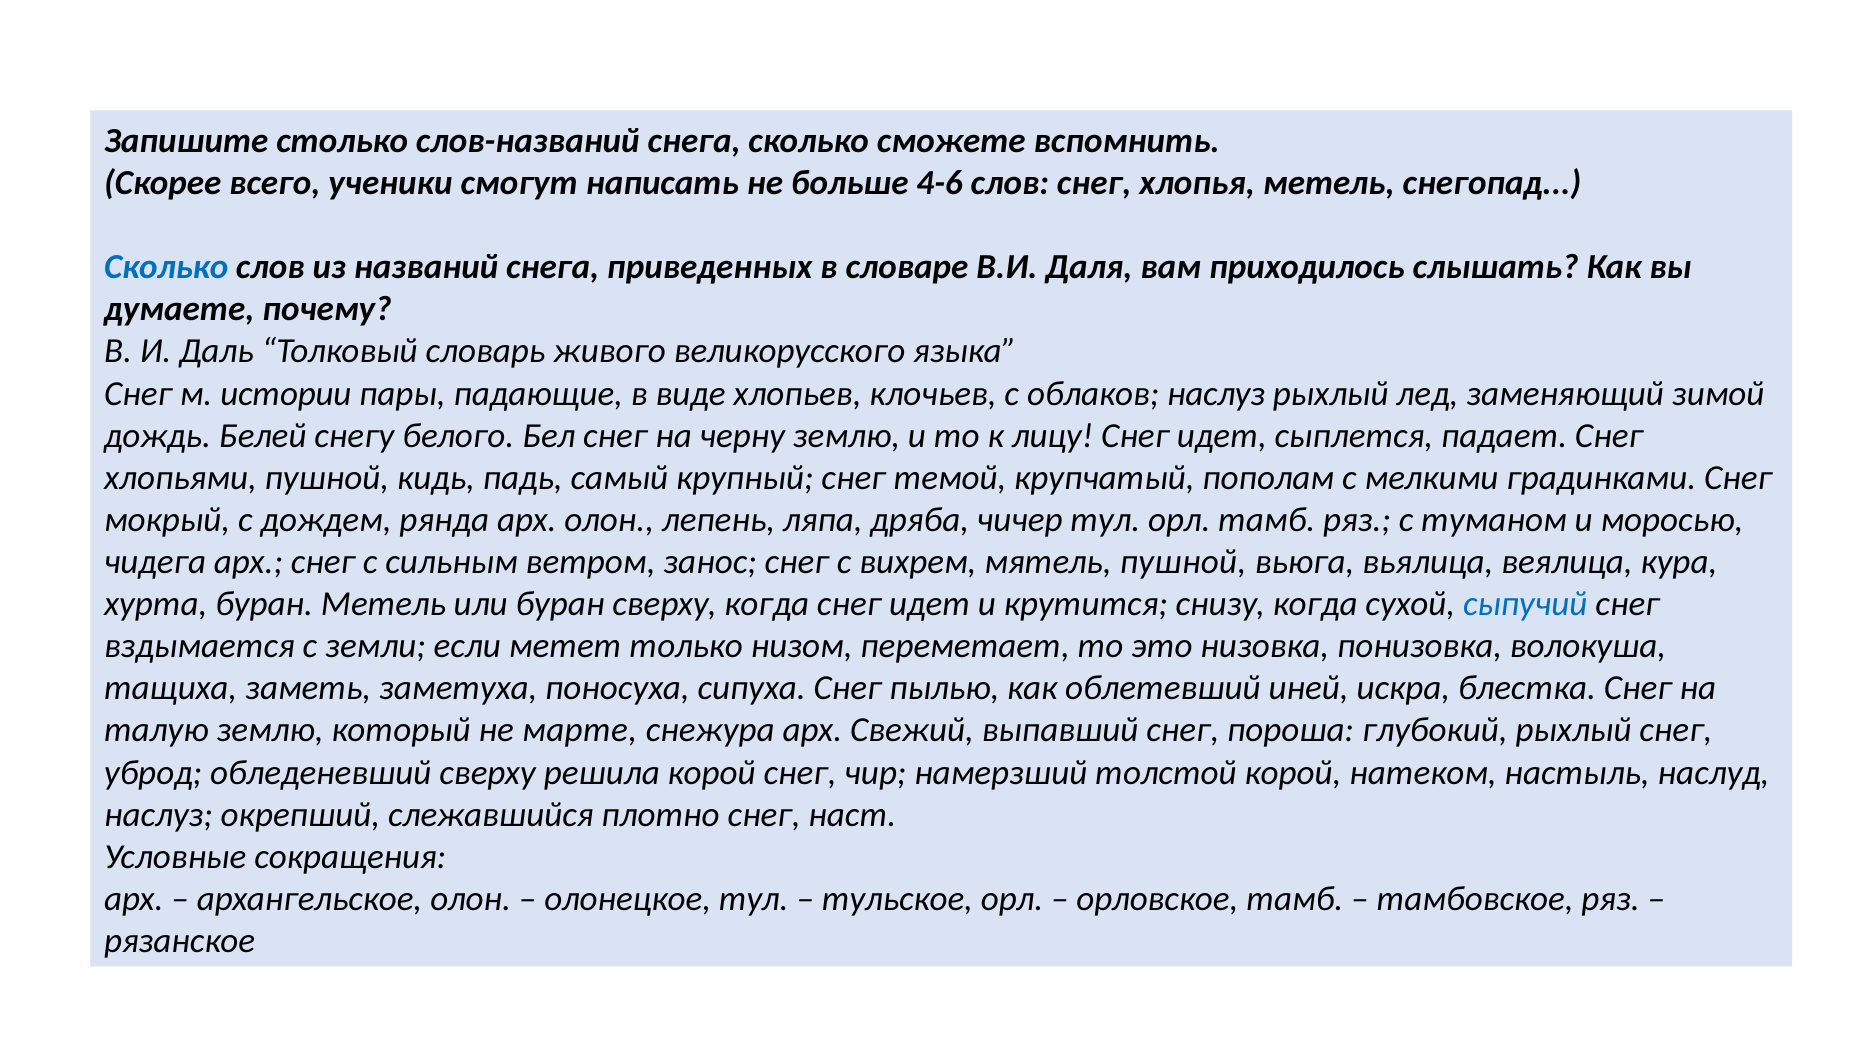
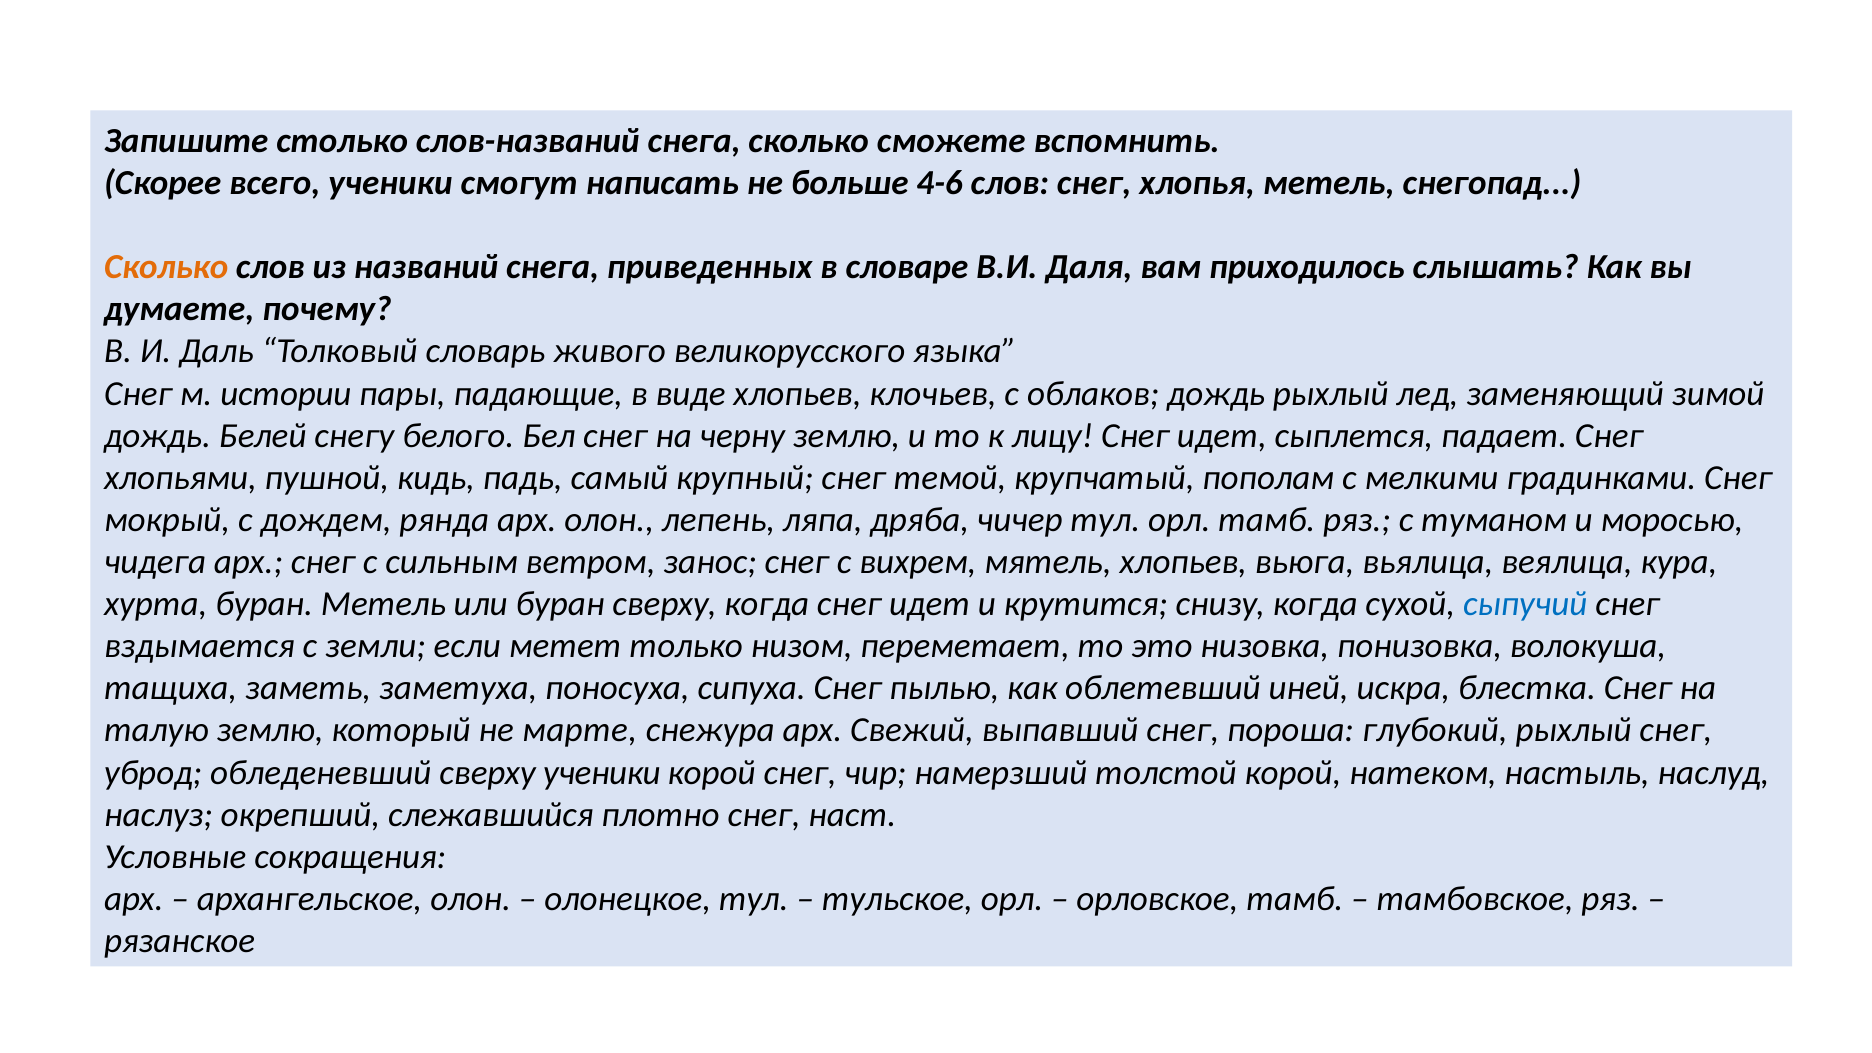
Сколько at (166, 267) colour: blue -> orange
облаков наслуз: наслуз -> дождь
мятель пушной: пушной -> хлопьев
сверху решила: решила -> ученики
